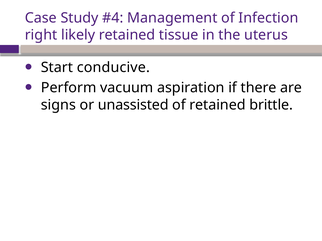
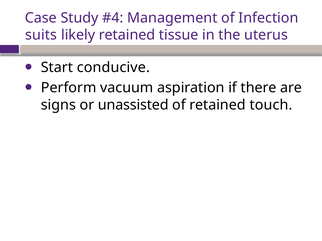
right: right -> suits
brittle: brittle -> touch
